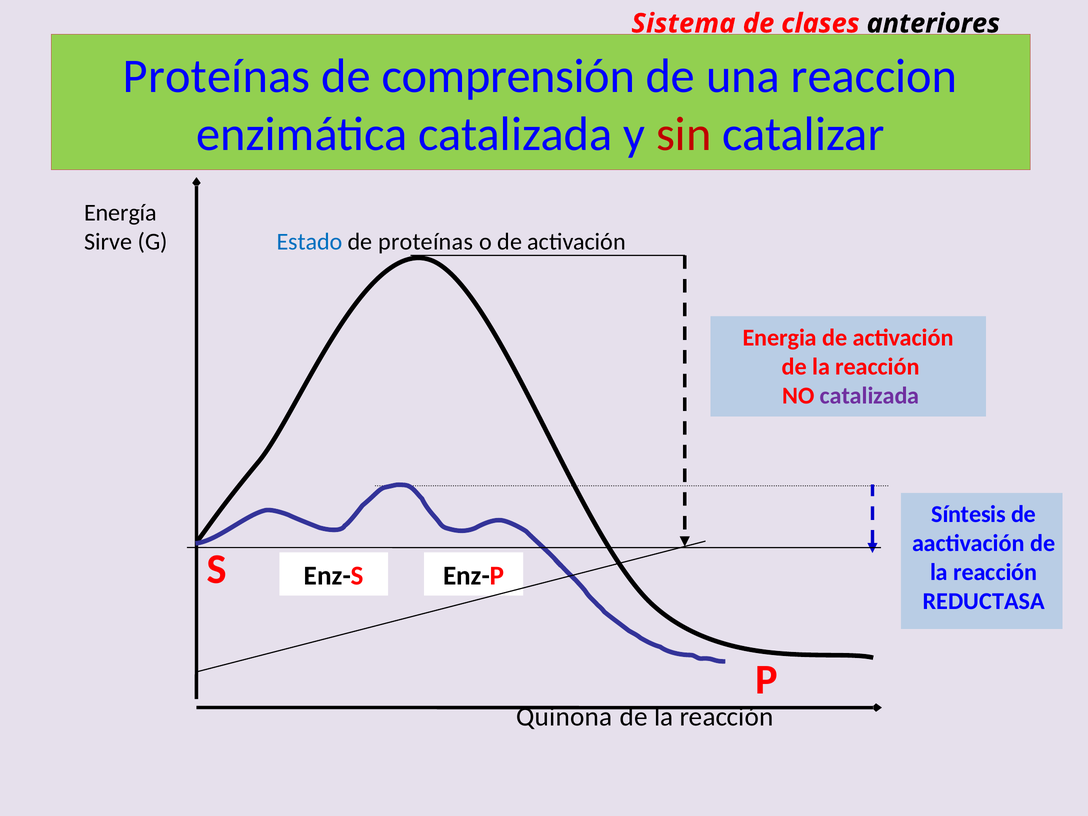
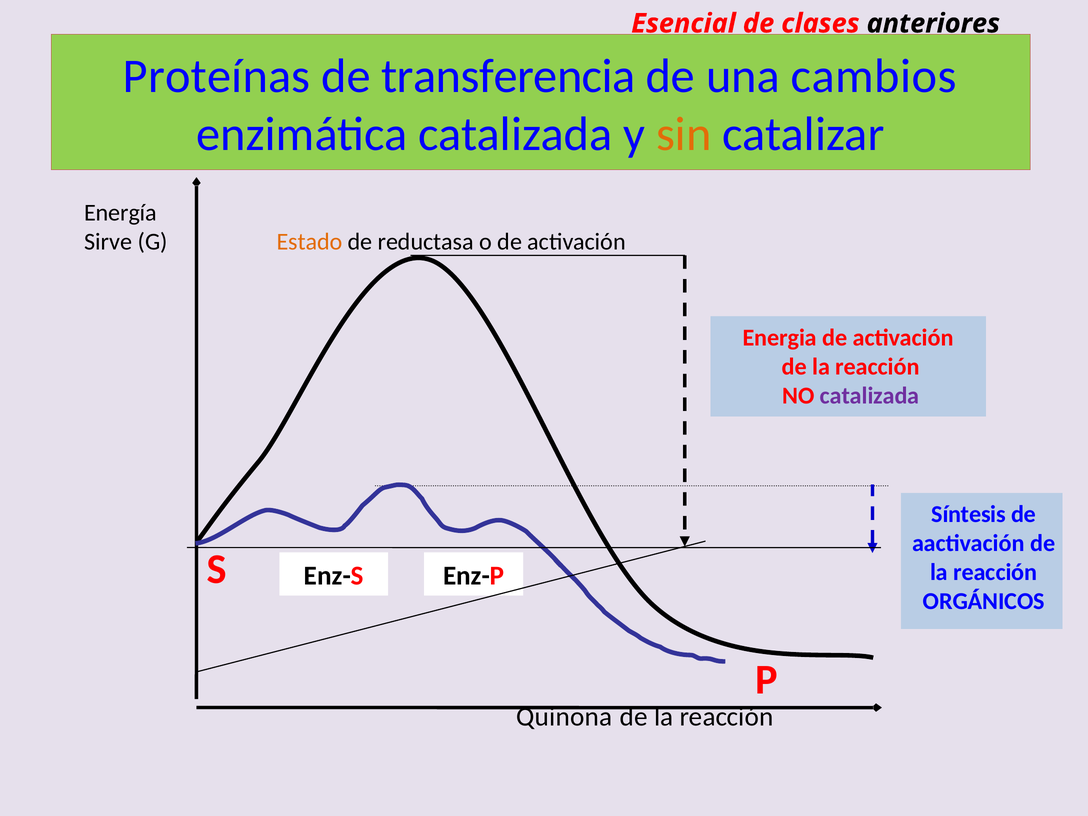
Sistema: Sistema -> Esencial
comprensión: comprensión -> transferencia
reaccion: reaccion -> cambios
sin colour: red -> orange
Estado colour: blue -> orange
de proteínas: proteínas -> reductasa
REDUCTASA: REDUCTASA -> ORGÁNICOS
